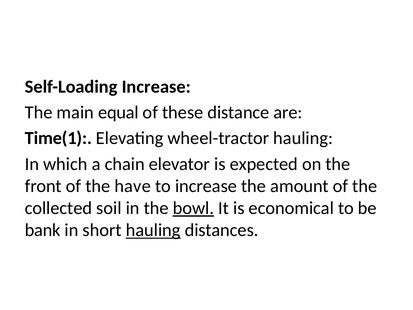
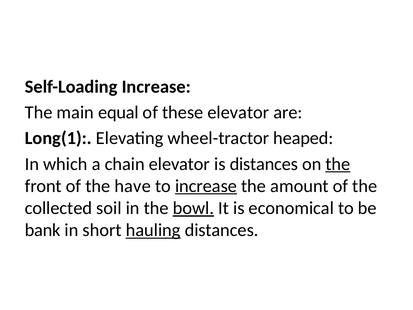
these distance: distance -> elevator
Time(1: Time(1 -> Long(1
wheel-tractor hauling: hauling -> heaped
is expected: expected -> distances
the at (338, 164) underline: none -> present
increase at (206, 186) underline: none -> present
